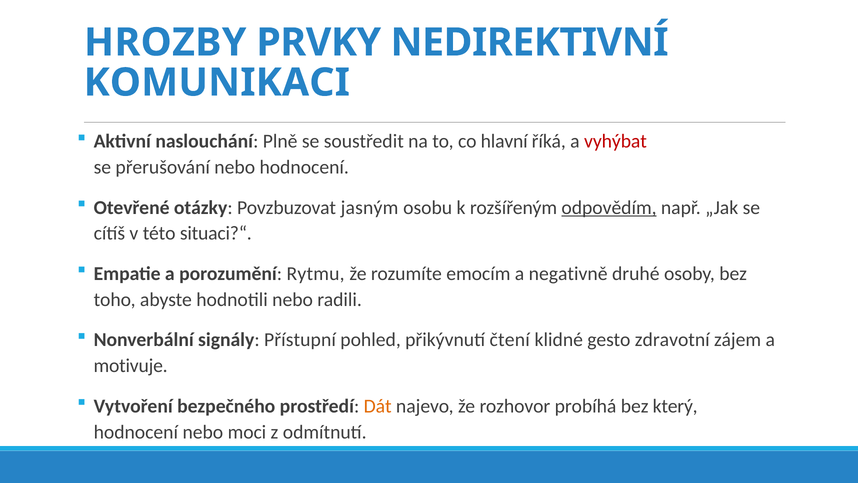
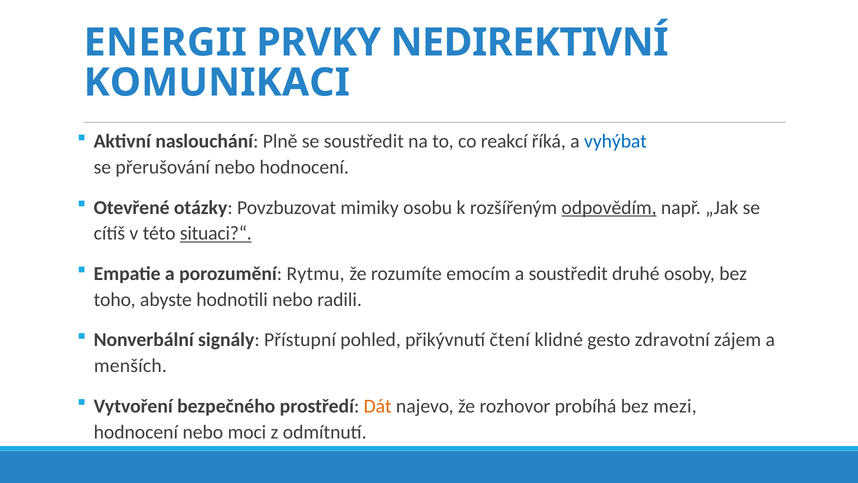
HROZBY: HROZBY -> ENERGII
hlavní: hlavní -> reakcí
vyhýbat colour: red -> blue
jasným: jasným -> mimiky
situaci?“ underline: none -> present
a negativně: negativně -> soustředit
motivuje: motivuje -> menších
který: který -> mezi
